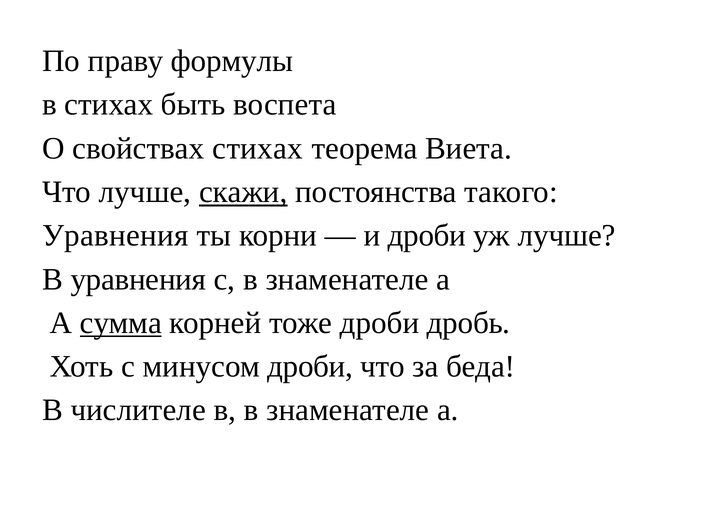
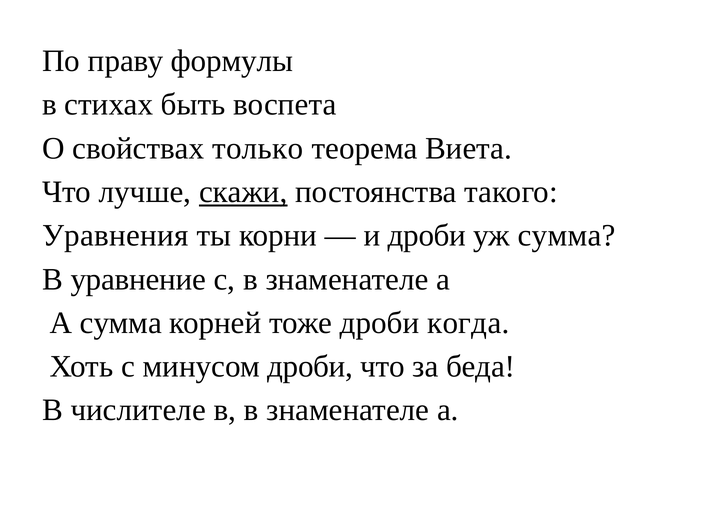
свойствах стихах: стихах -> только
уж лучше: лучше -> сумма
В уравнения: уравнения -> уравнение
сумма at (121, 323) underline: present -> none
дробь: дробь -> когда
